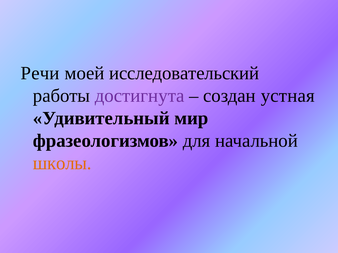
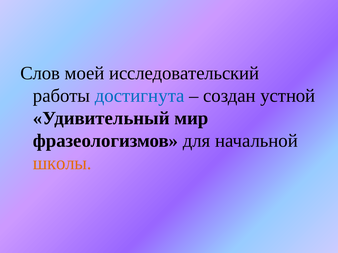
Речи: Речи -> Слов
достигнута colour: purple -> blue
устная: устная -> устной
